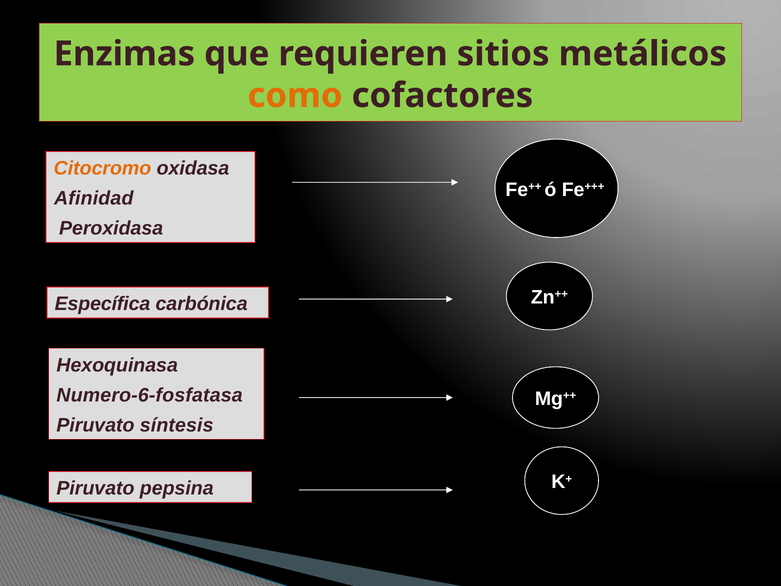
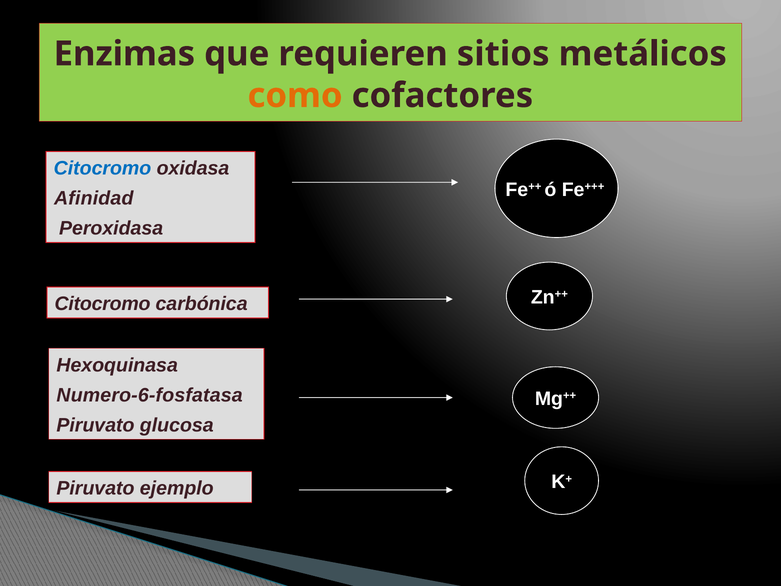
Citocromo at (103, 168) colour: orange -> blue
Específica at (102, 304): Específica -> Citocromo
síntesis: síntesis -> glucosa
pepsina: pepsina -> ejemplo
